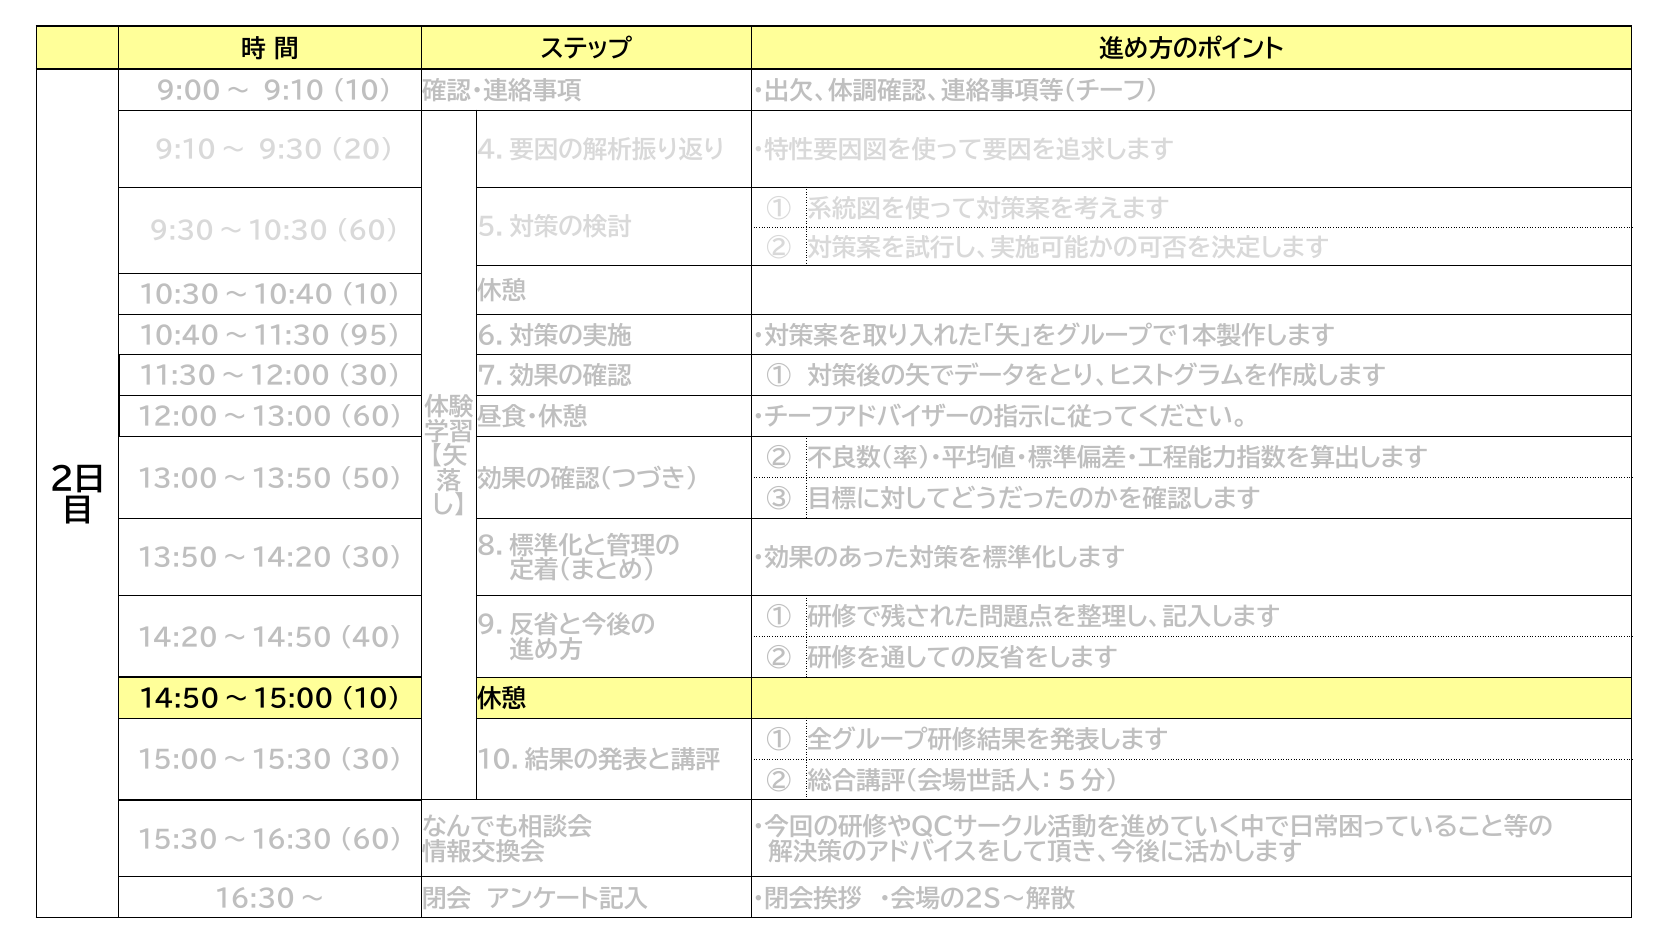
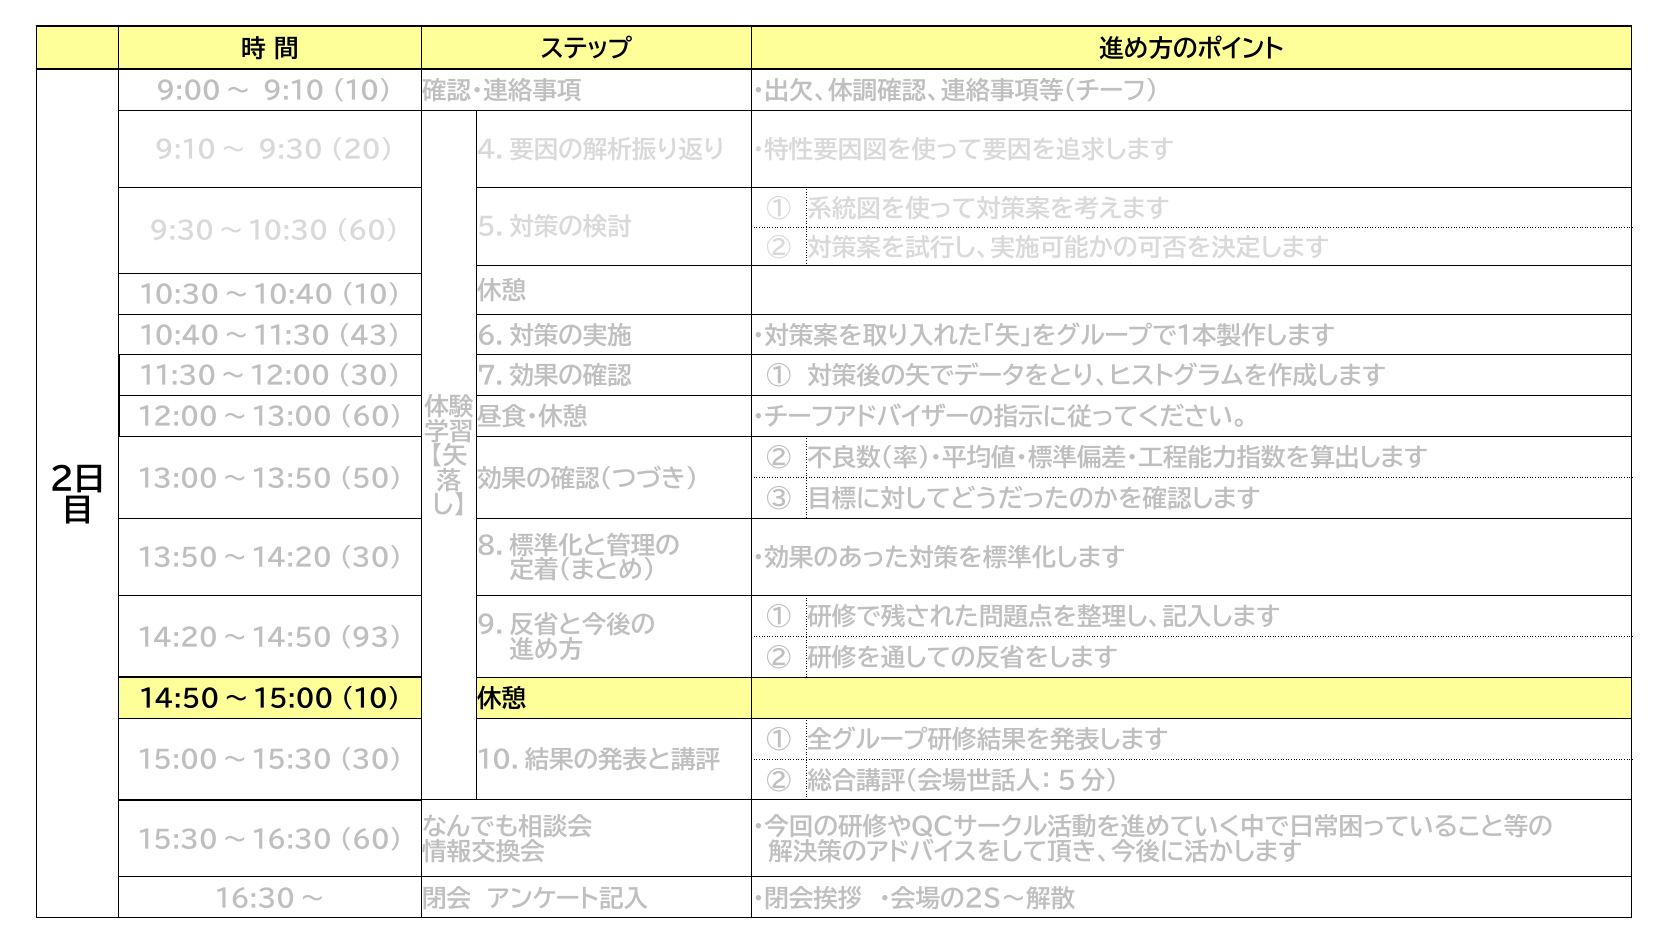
95: 95 -> 43
40: 40 -> 93
